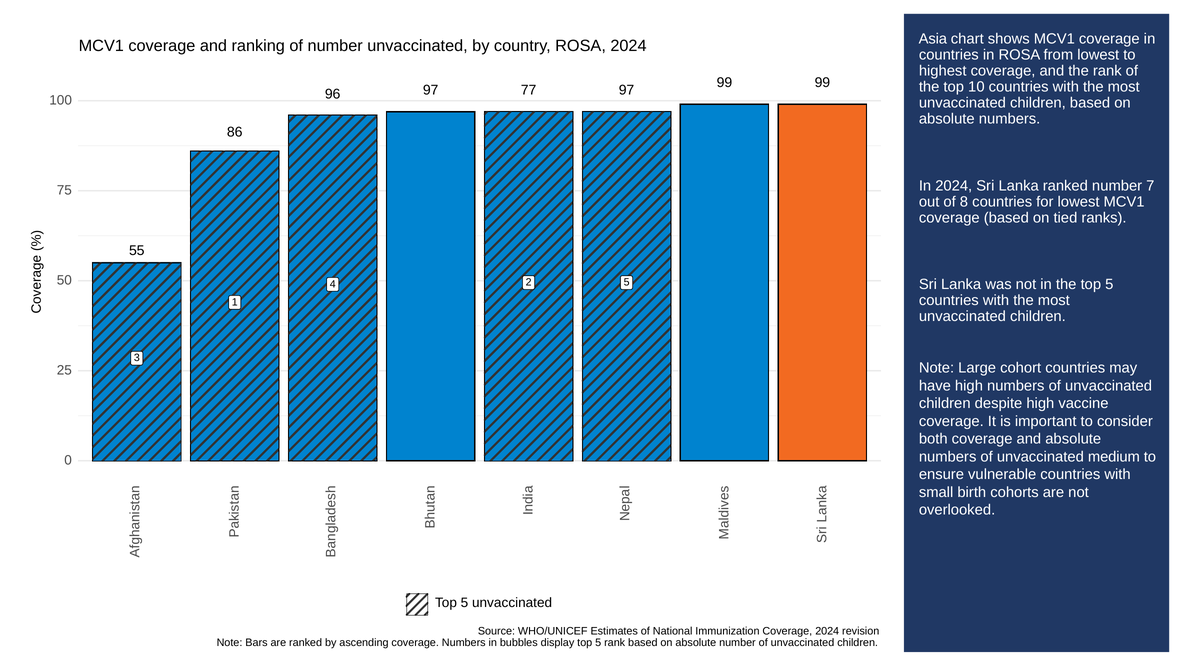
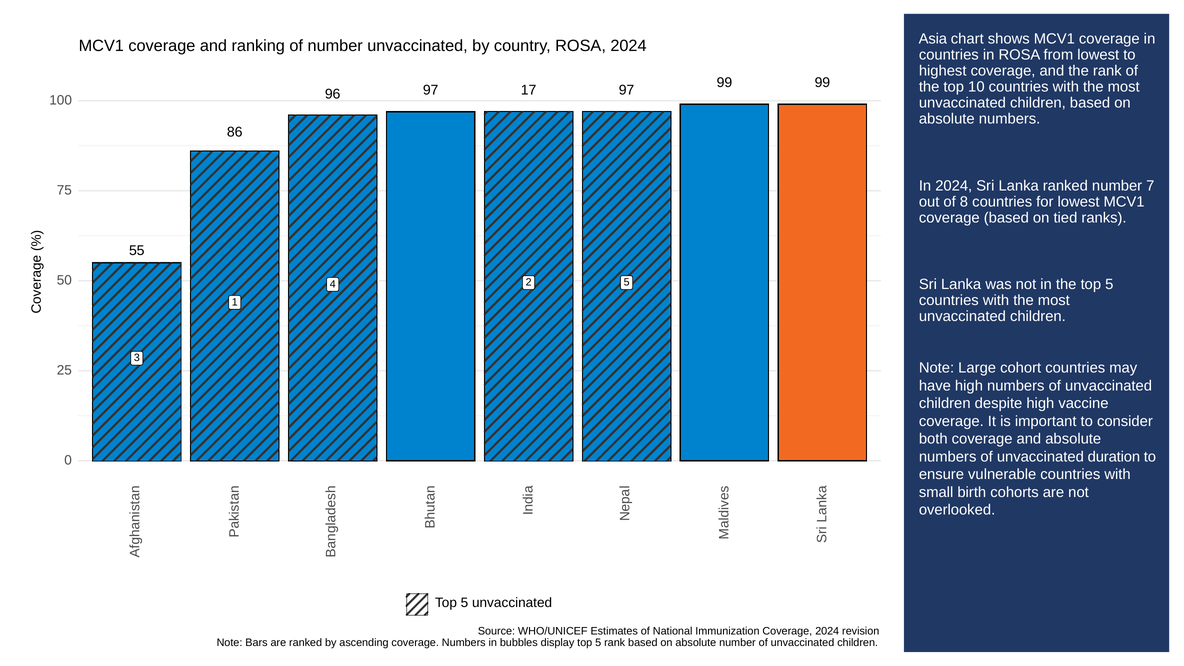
77: 77 -> 17
medium: medium -> duration
